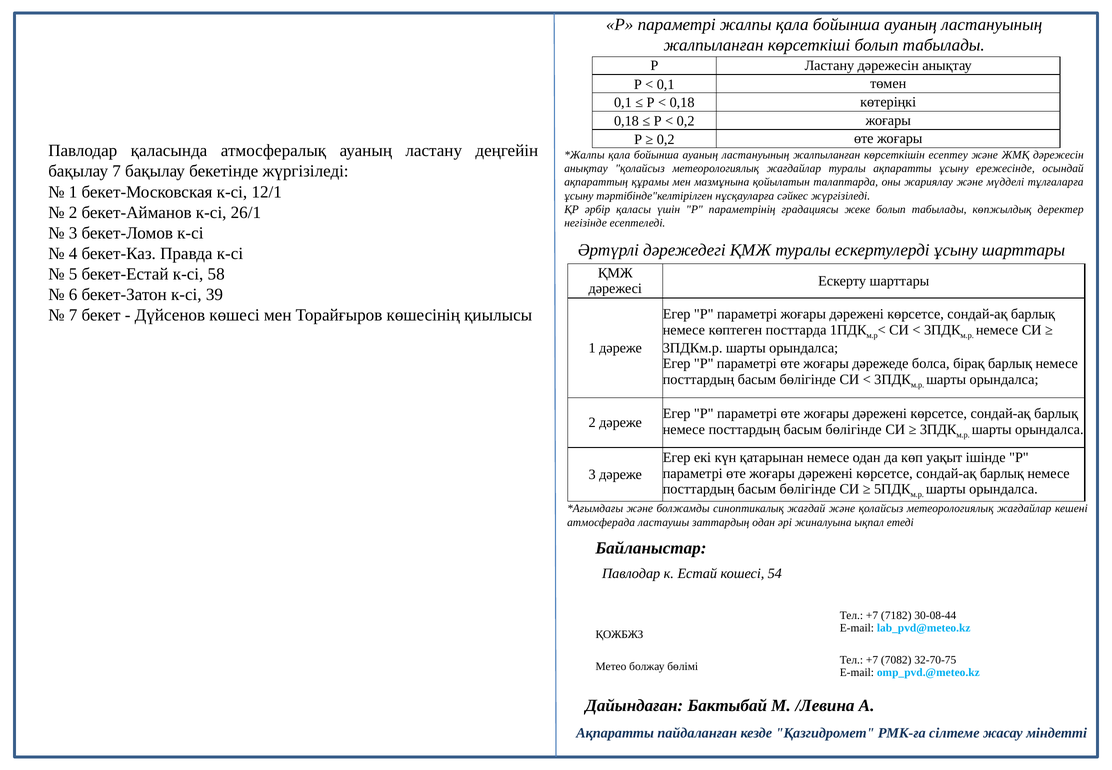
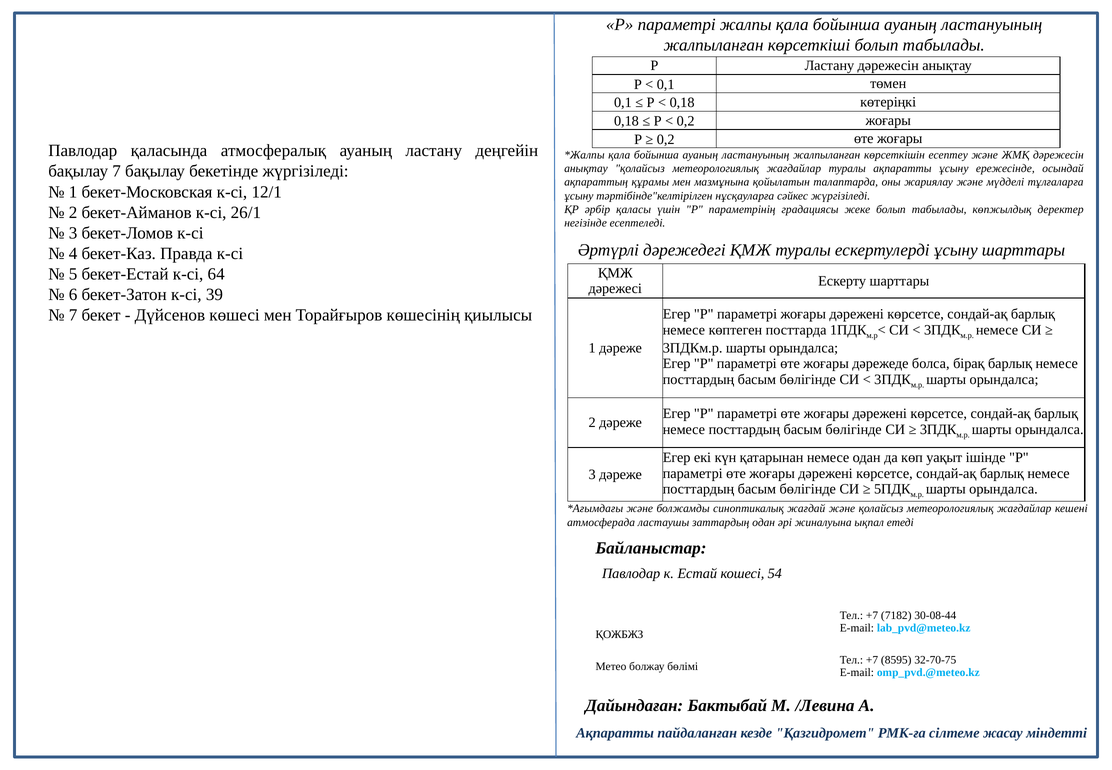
58: 58 -> 64
7082: 7082 -> 8595
